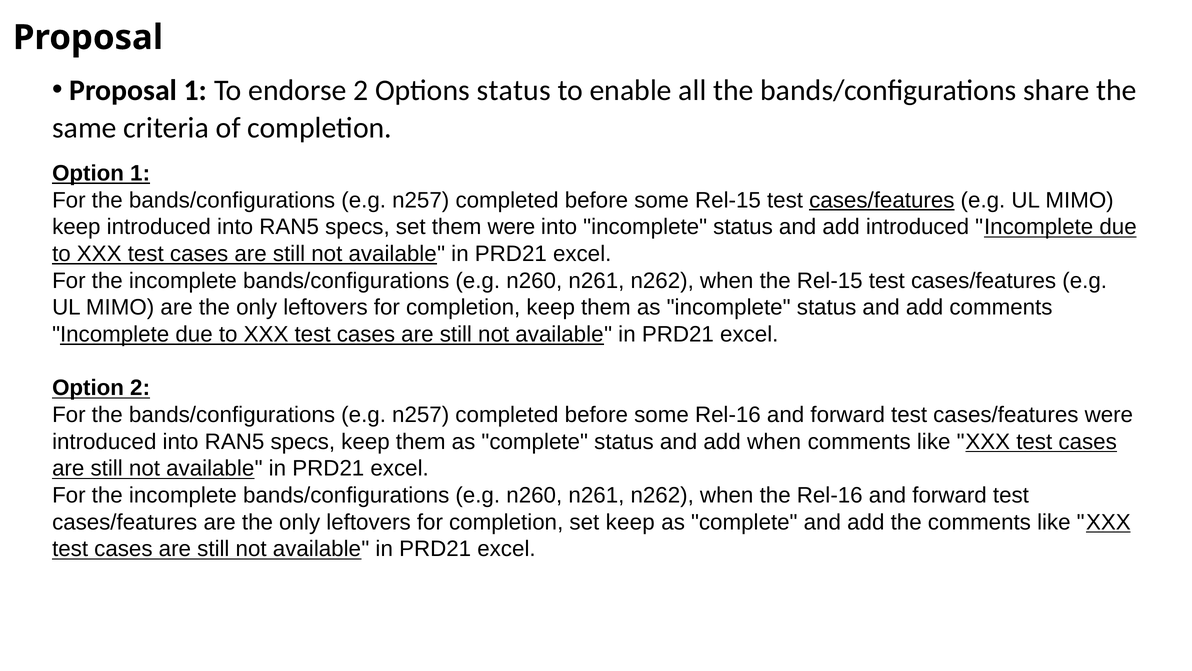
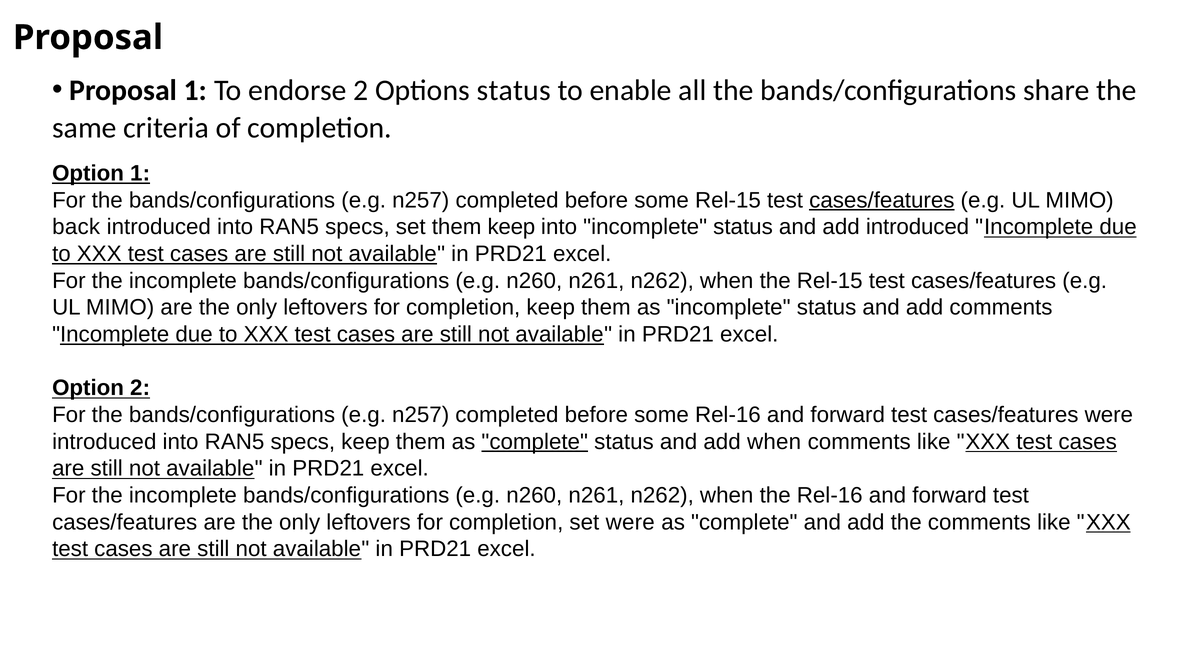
keep at (76, 227): keep -> back
them were: were -> keep
complete at (535, 442) underline: none -> present
set keep: keep -> were
